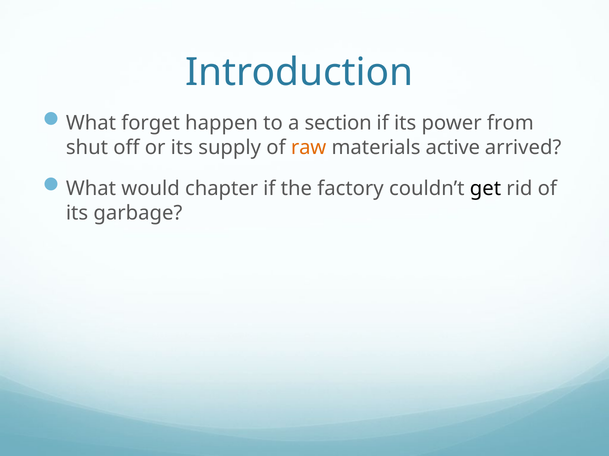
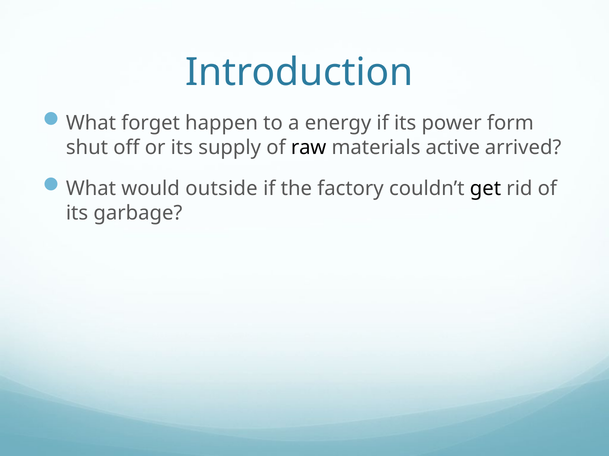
section: section -> energy
from: from -> form
raw colour: orange -> black
chapter: chapter -> outside
